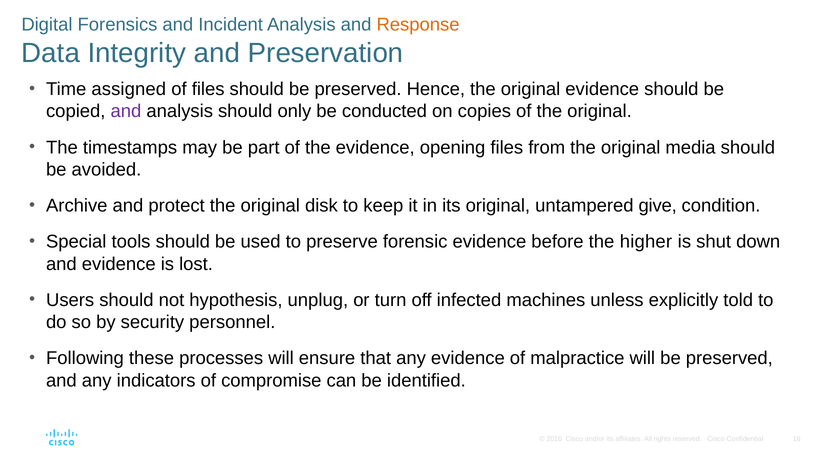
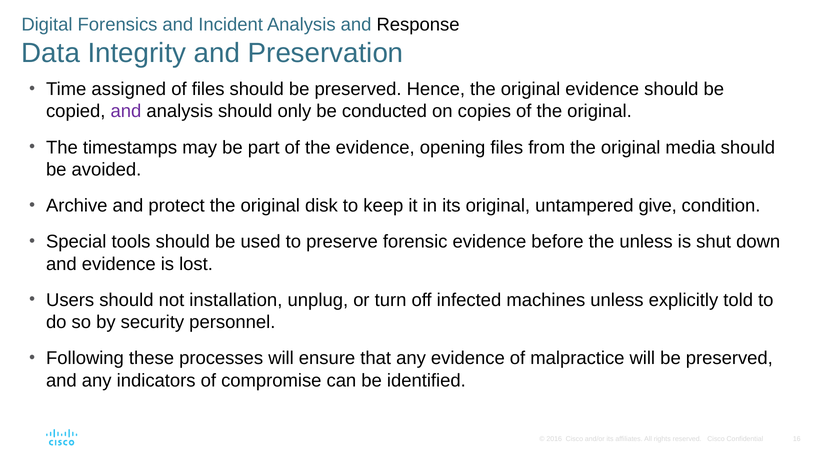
Response colour: orange -> black
the higher: higher -> unless
hypothesis: hypothesis -> installation
